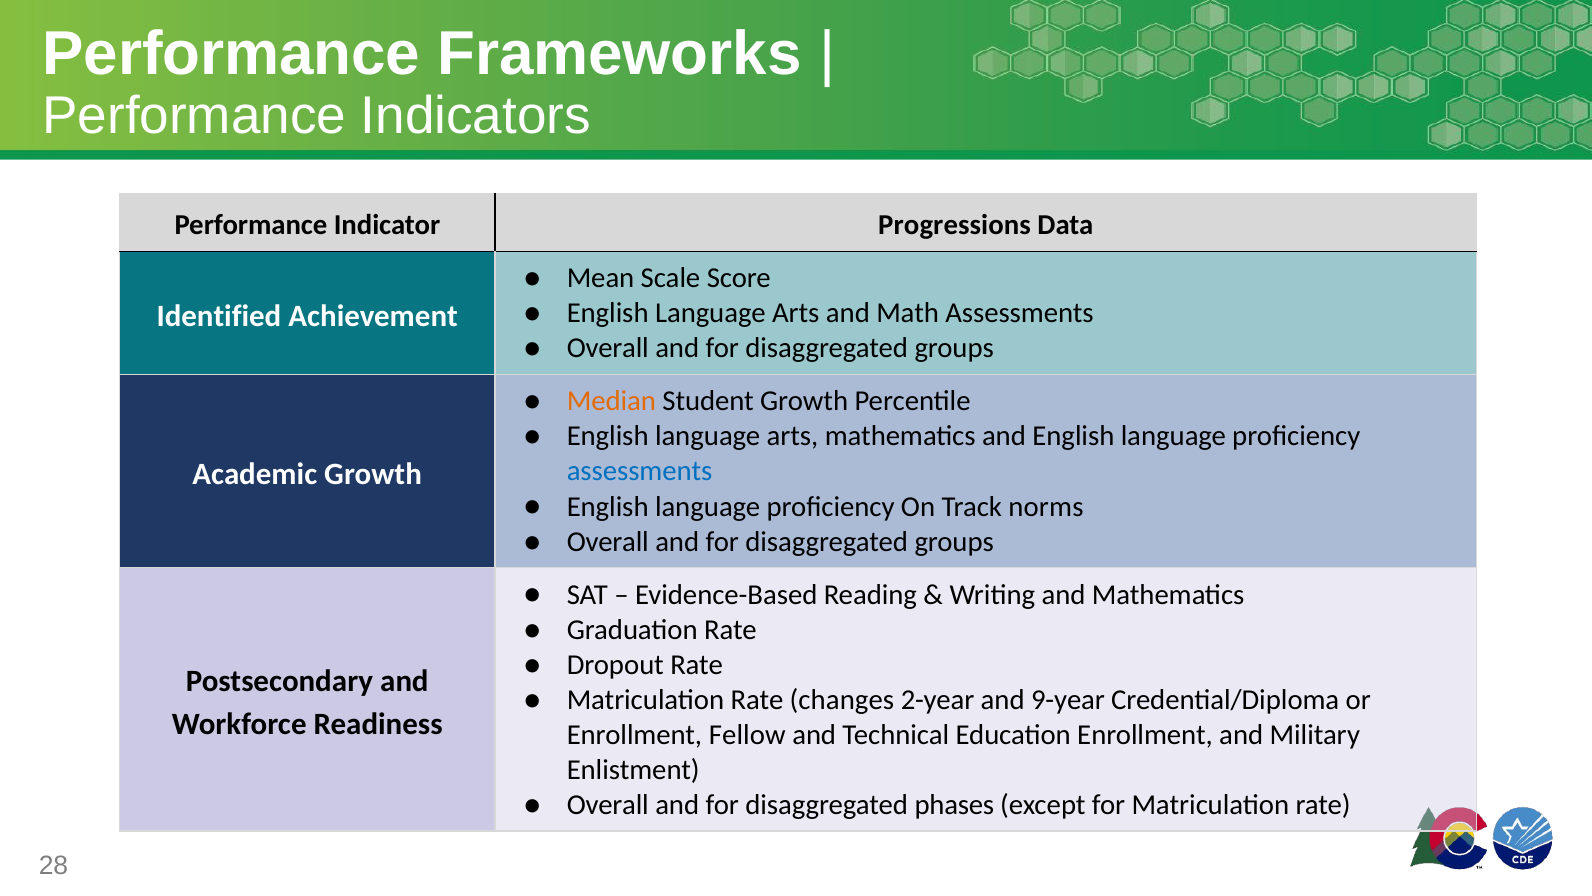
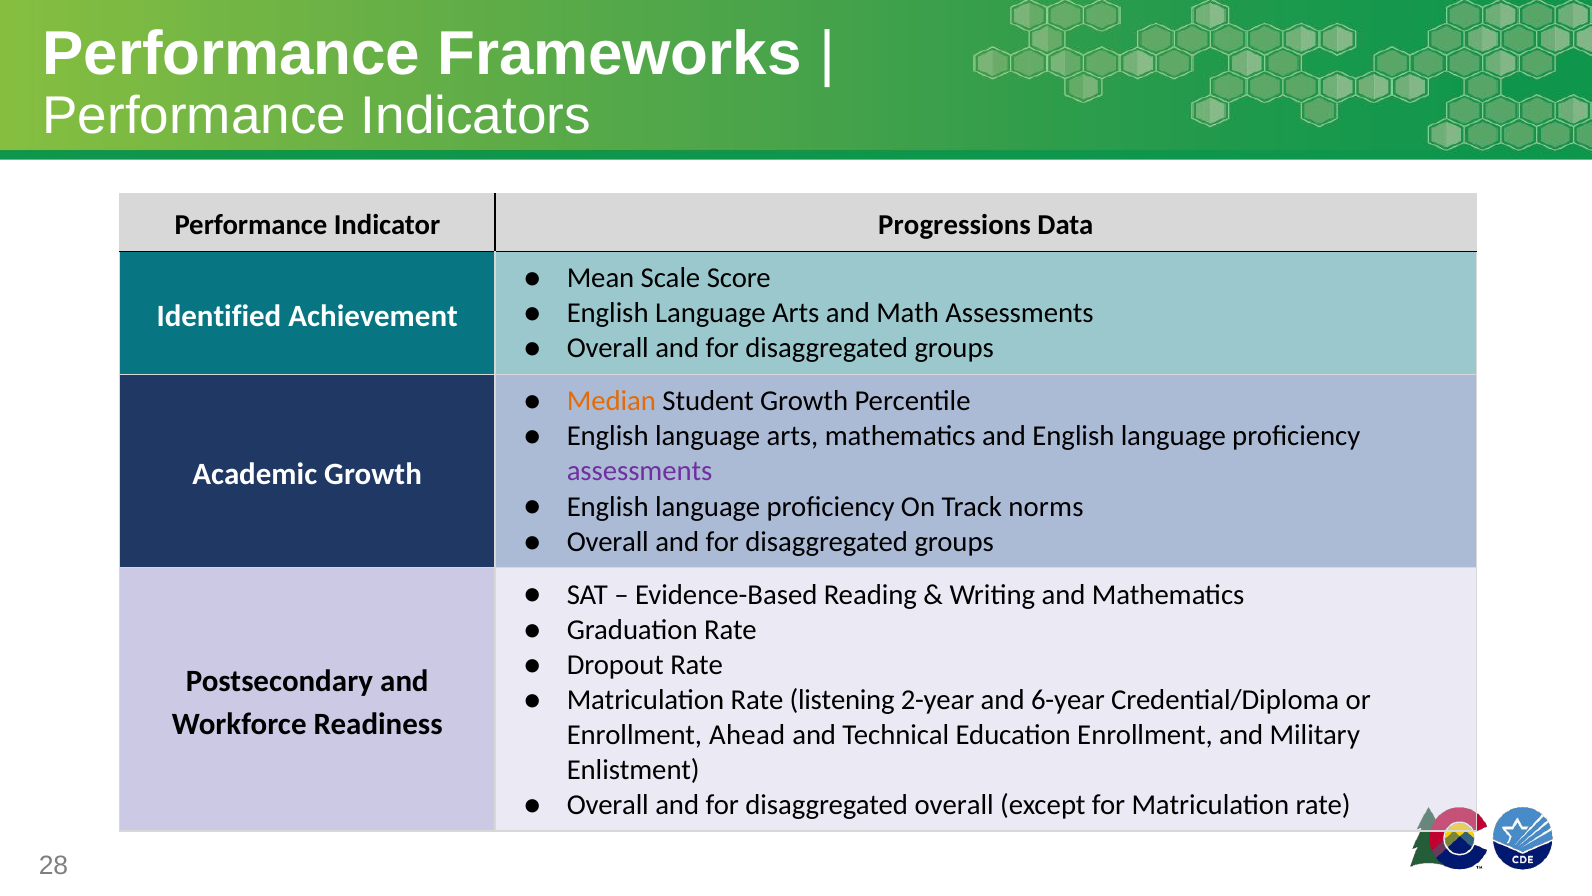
assessments at (640, 471) colour: blue -> purple
changes: changes -> listening
9-year: 9-year -> 6-year
Fellow: Fellow -> Ahead
disaggregated phases: phases -> overall
